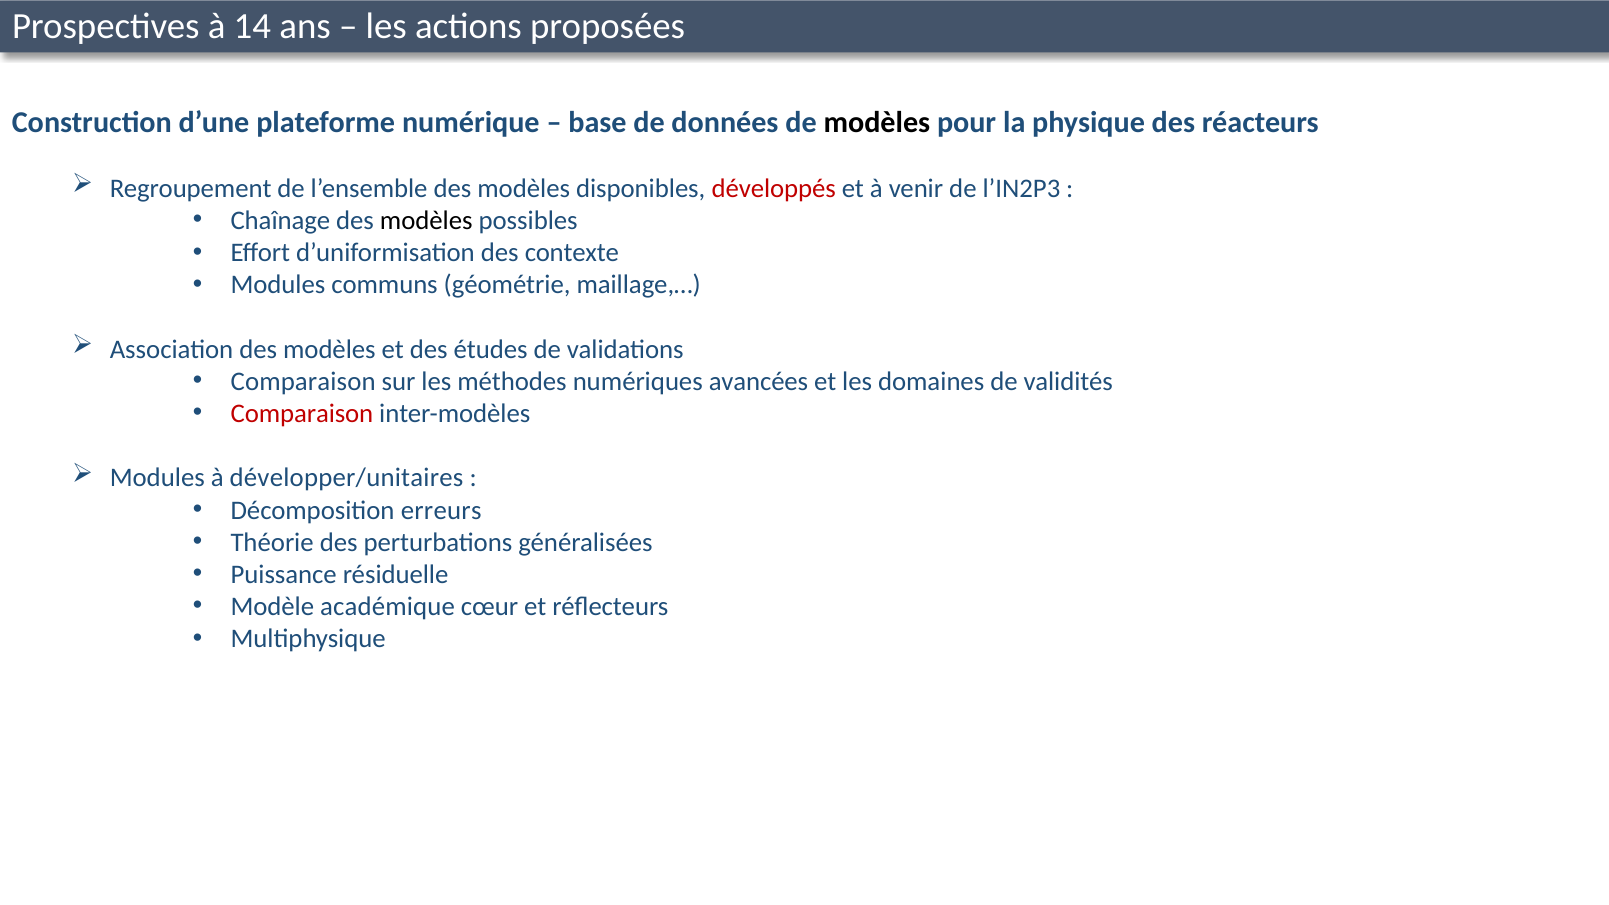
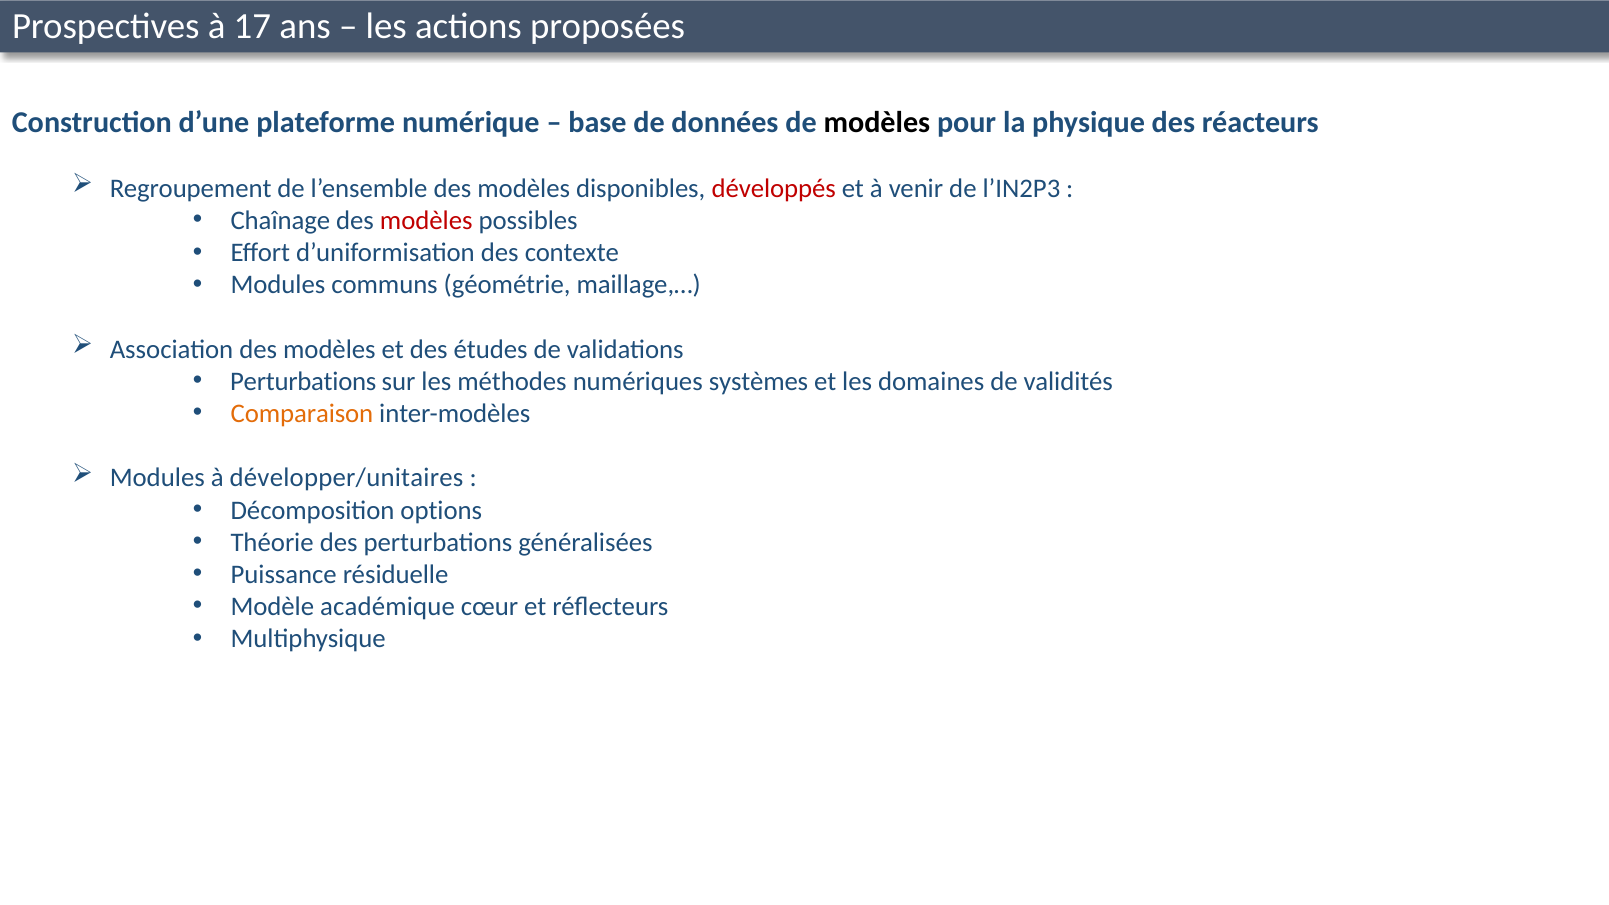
14: 14 -> 17
modèles at (426, 221) colour: black -> red
Comparaison at (303, 382): Comparaison -> Perturbations
avancées: avancées -> systèmes
Comparaison at (302, 414) colour: red -> orange
erreurs: erreurs -> options
